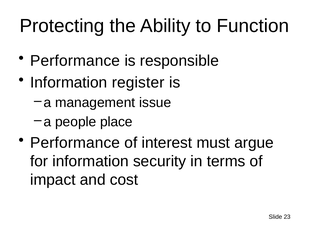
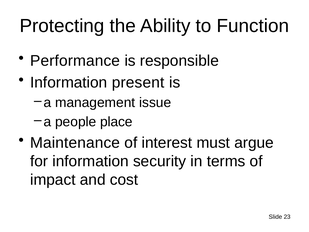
register: register -> present
Performance at (75, 143): Performance -> Maintenance
